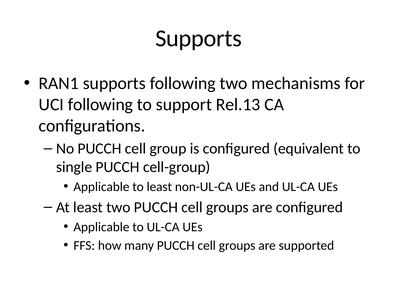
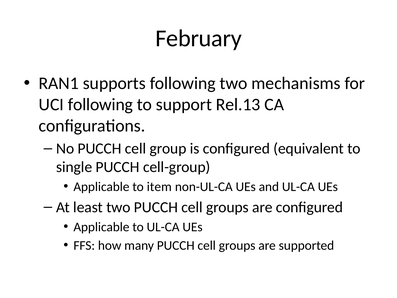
Supports at (199, 38): Supports -> February
to least: least -> item
